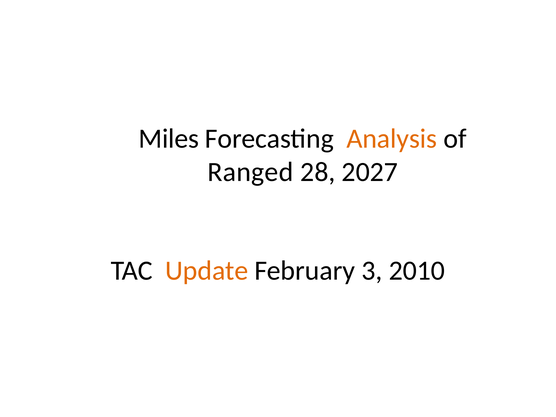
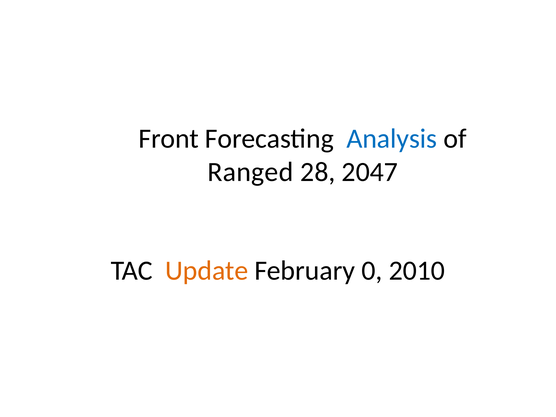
Miles: Miles -> Front
Analysis colour: orange -> blue
2027: 2027 -> 2047
3: 3 -> 0
